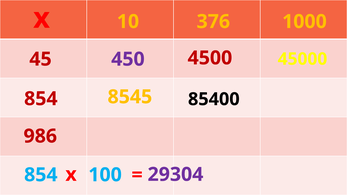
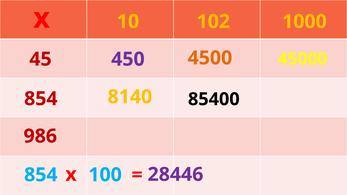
376: 376 -> 102
4500 colour: red -> orange
8545: 8545 -> 8140
29304: 29304 -> 28446
